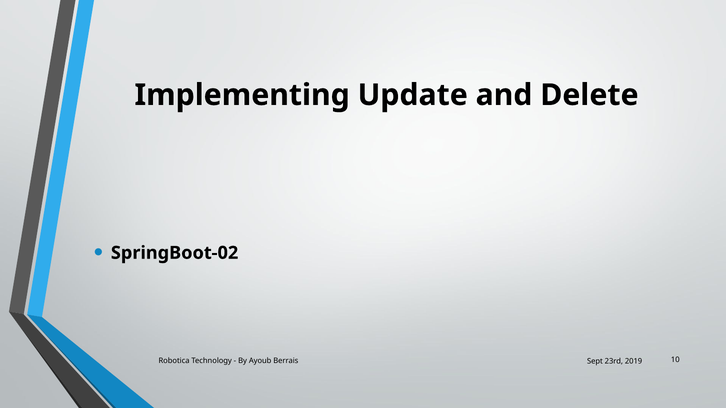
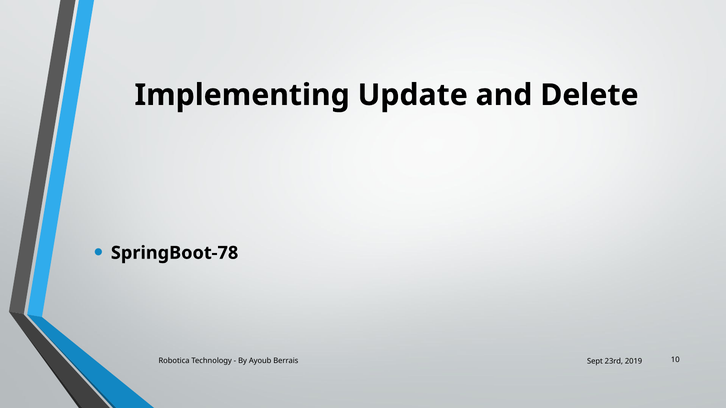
SpringBoot-02: SpringBoot-02 -> SpringBoot-78
